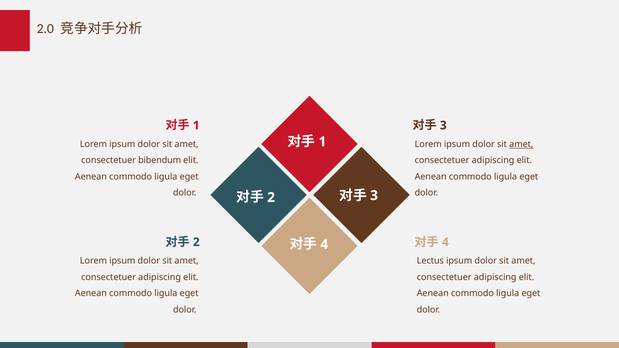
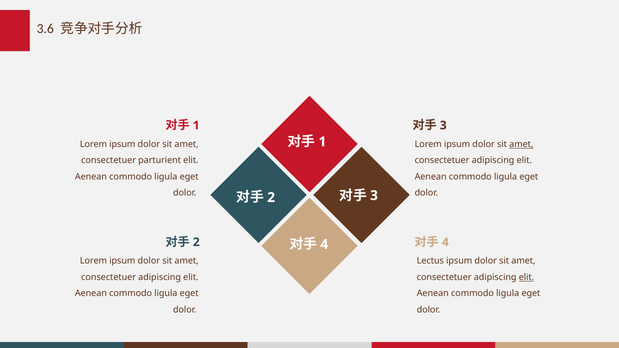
2.0: 2.0 -> 3.6
bibendum: bibendum -> parturient
elit at (526, 277) underline: none -> present
